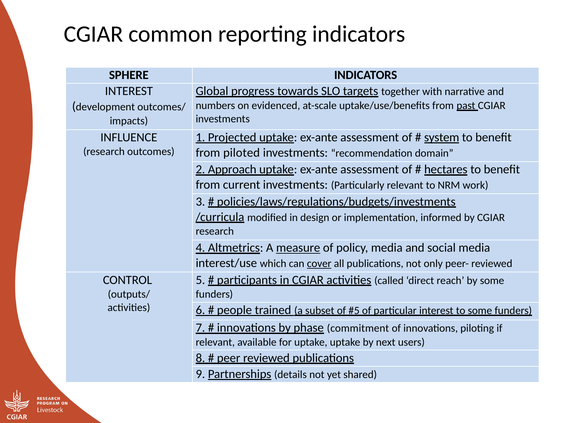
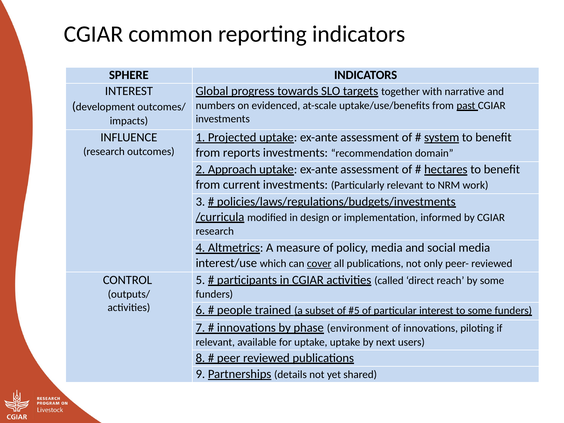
piloted: piloted -> reports
measure underline: present -> none
commitment: commitment -> environment
